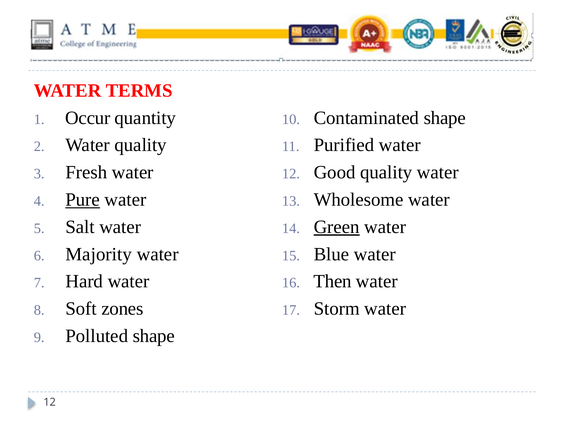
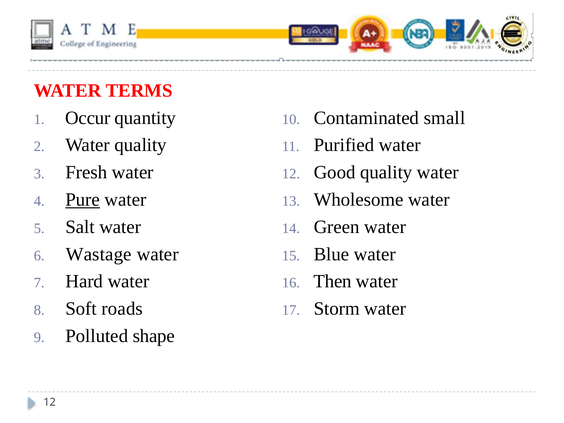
Contaminated shape: shape -> small
Green underline: present -> none
Majority: Majority -> Wastage
zones: zones -> roads
